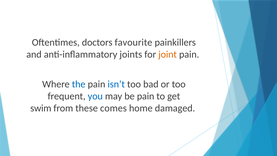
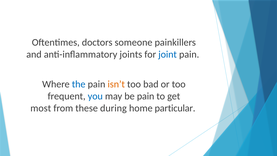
favourite: favourite -> someone
joint colour: orange -> blue
isn’t colour: blue -> orange
swim: swim -> most
comes: comes -> during
damaged: damaged -> particular
